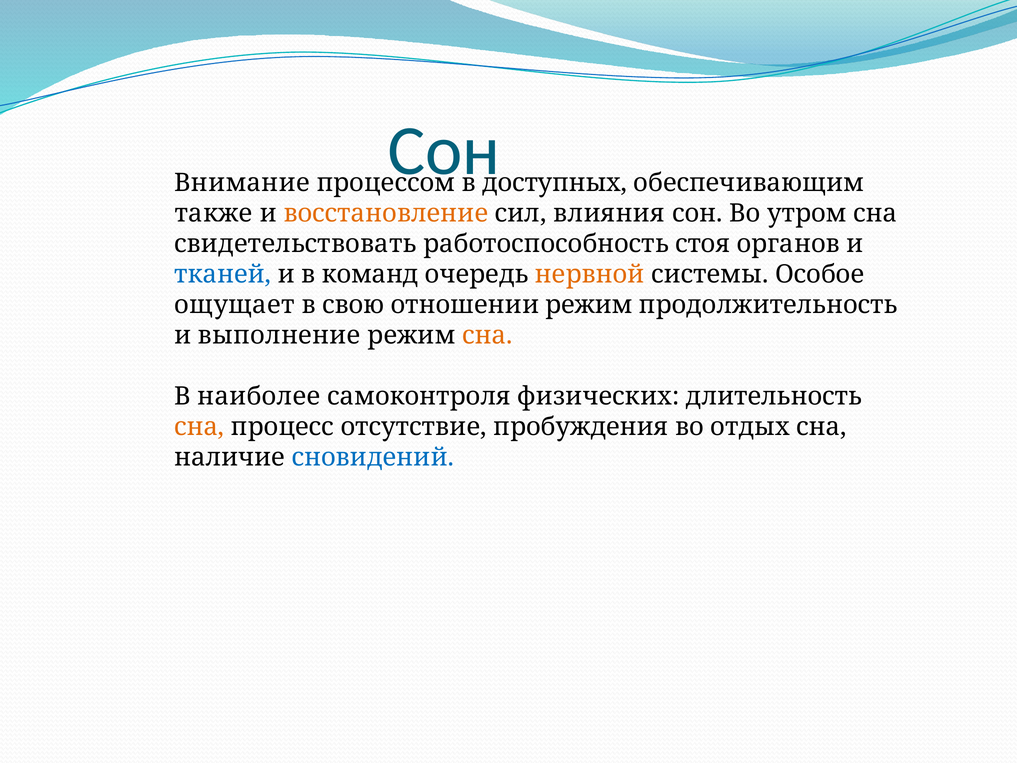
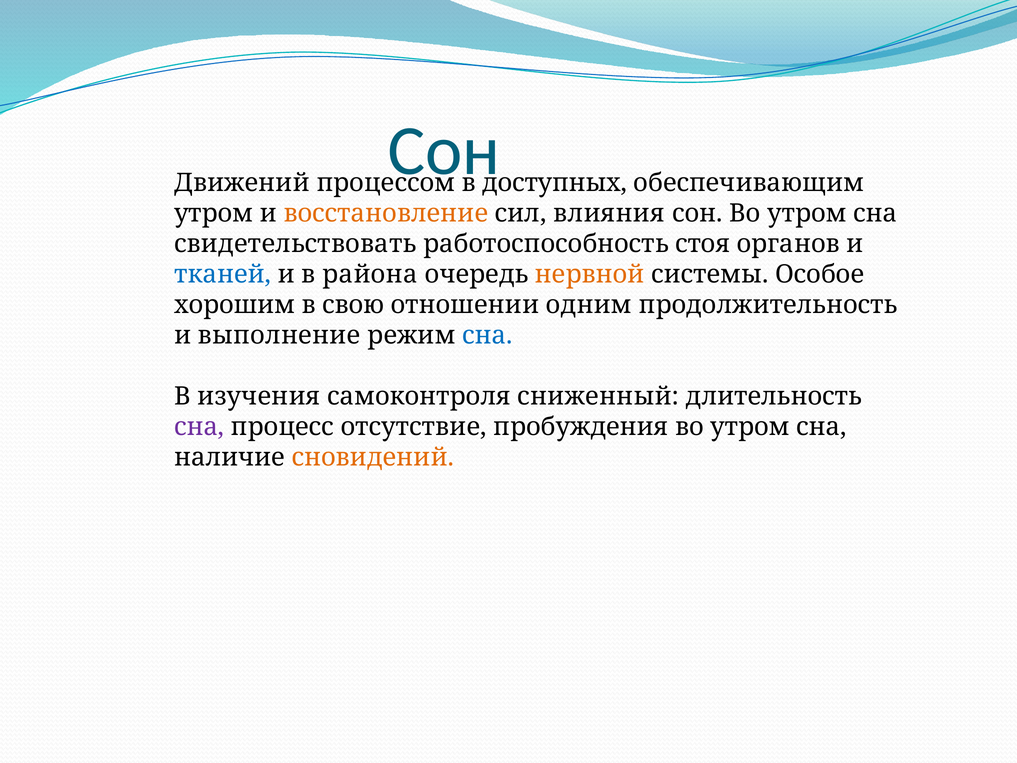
Внимание: Внимание -> Движений
также at (214, 213): также -> утром
команд: команд -> района
ощущает: ощущает -> хорошим
отношении режим: режим -> одним
сна at (487, 335) colour: orange -> blue
наиболее: наиболее -> изучения
физических: физических -> сниженный
сна at (199, 427) colour: orange -> purple
пробуждения во отдых: отдых -> утром
сновидений colour: blue -> orange
